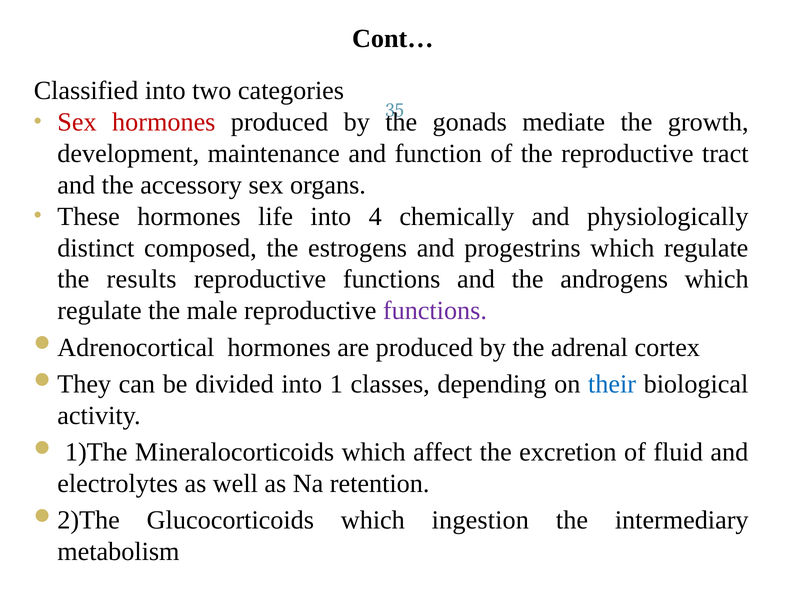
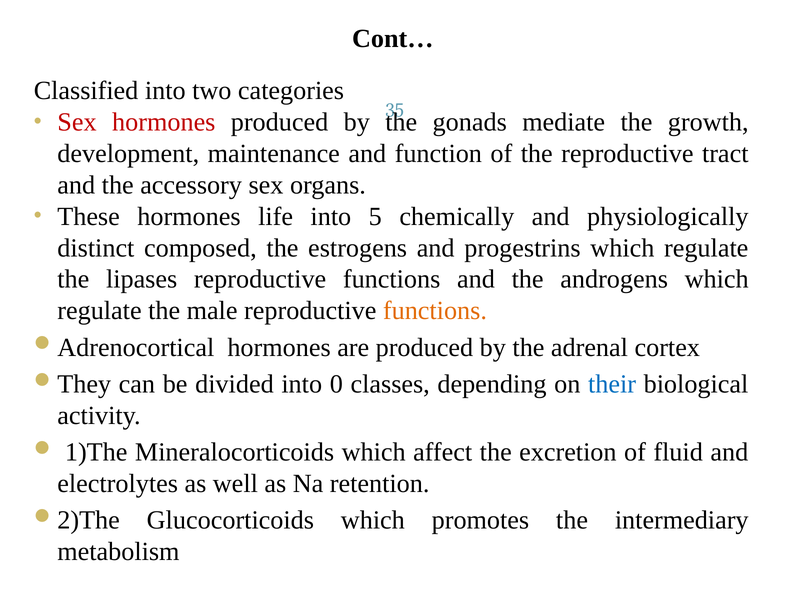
4: 4 -> 5
results: results -> lipases
functions at (435, 311) colour: purple -> orange
1: 1 -> 0
ingestion: ingestion -> promotes
